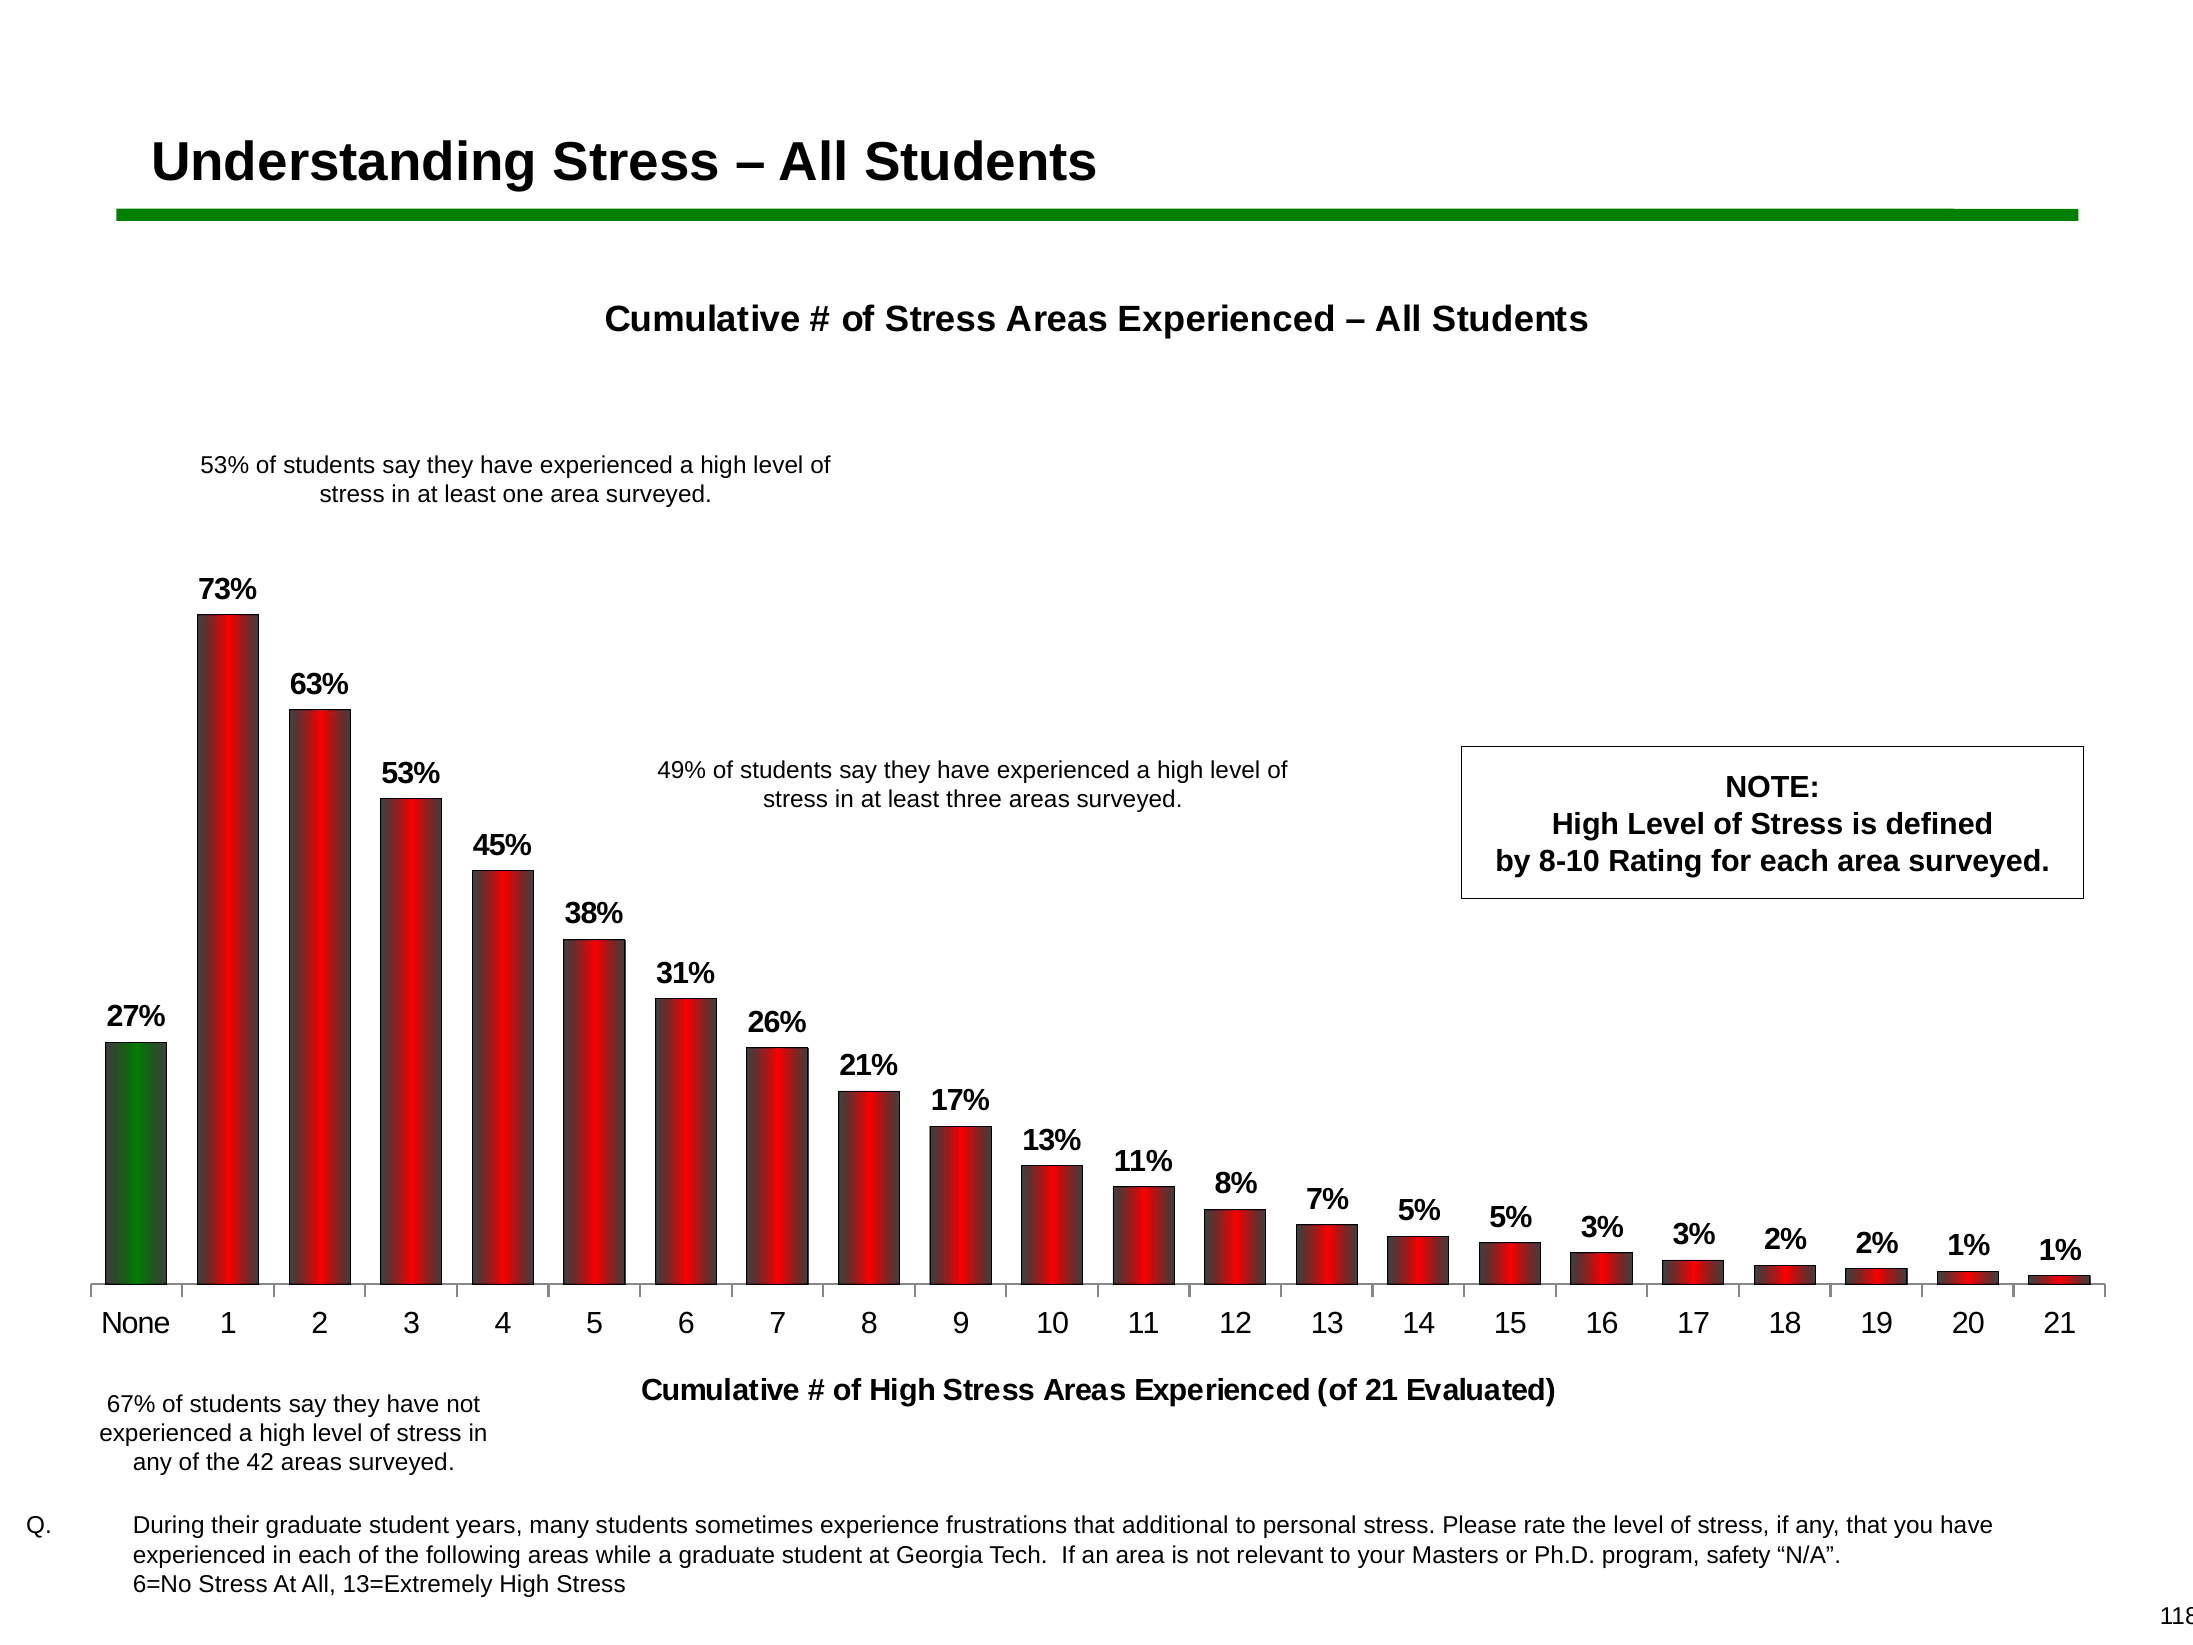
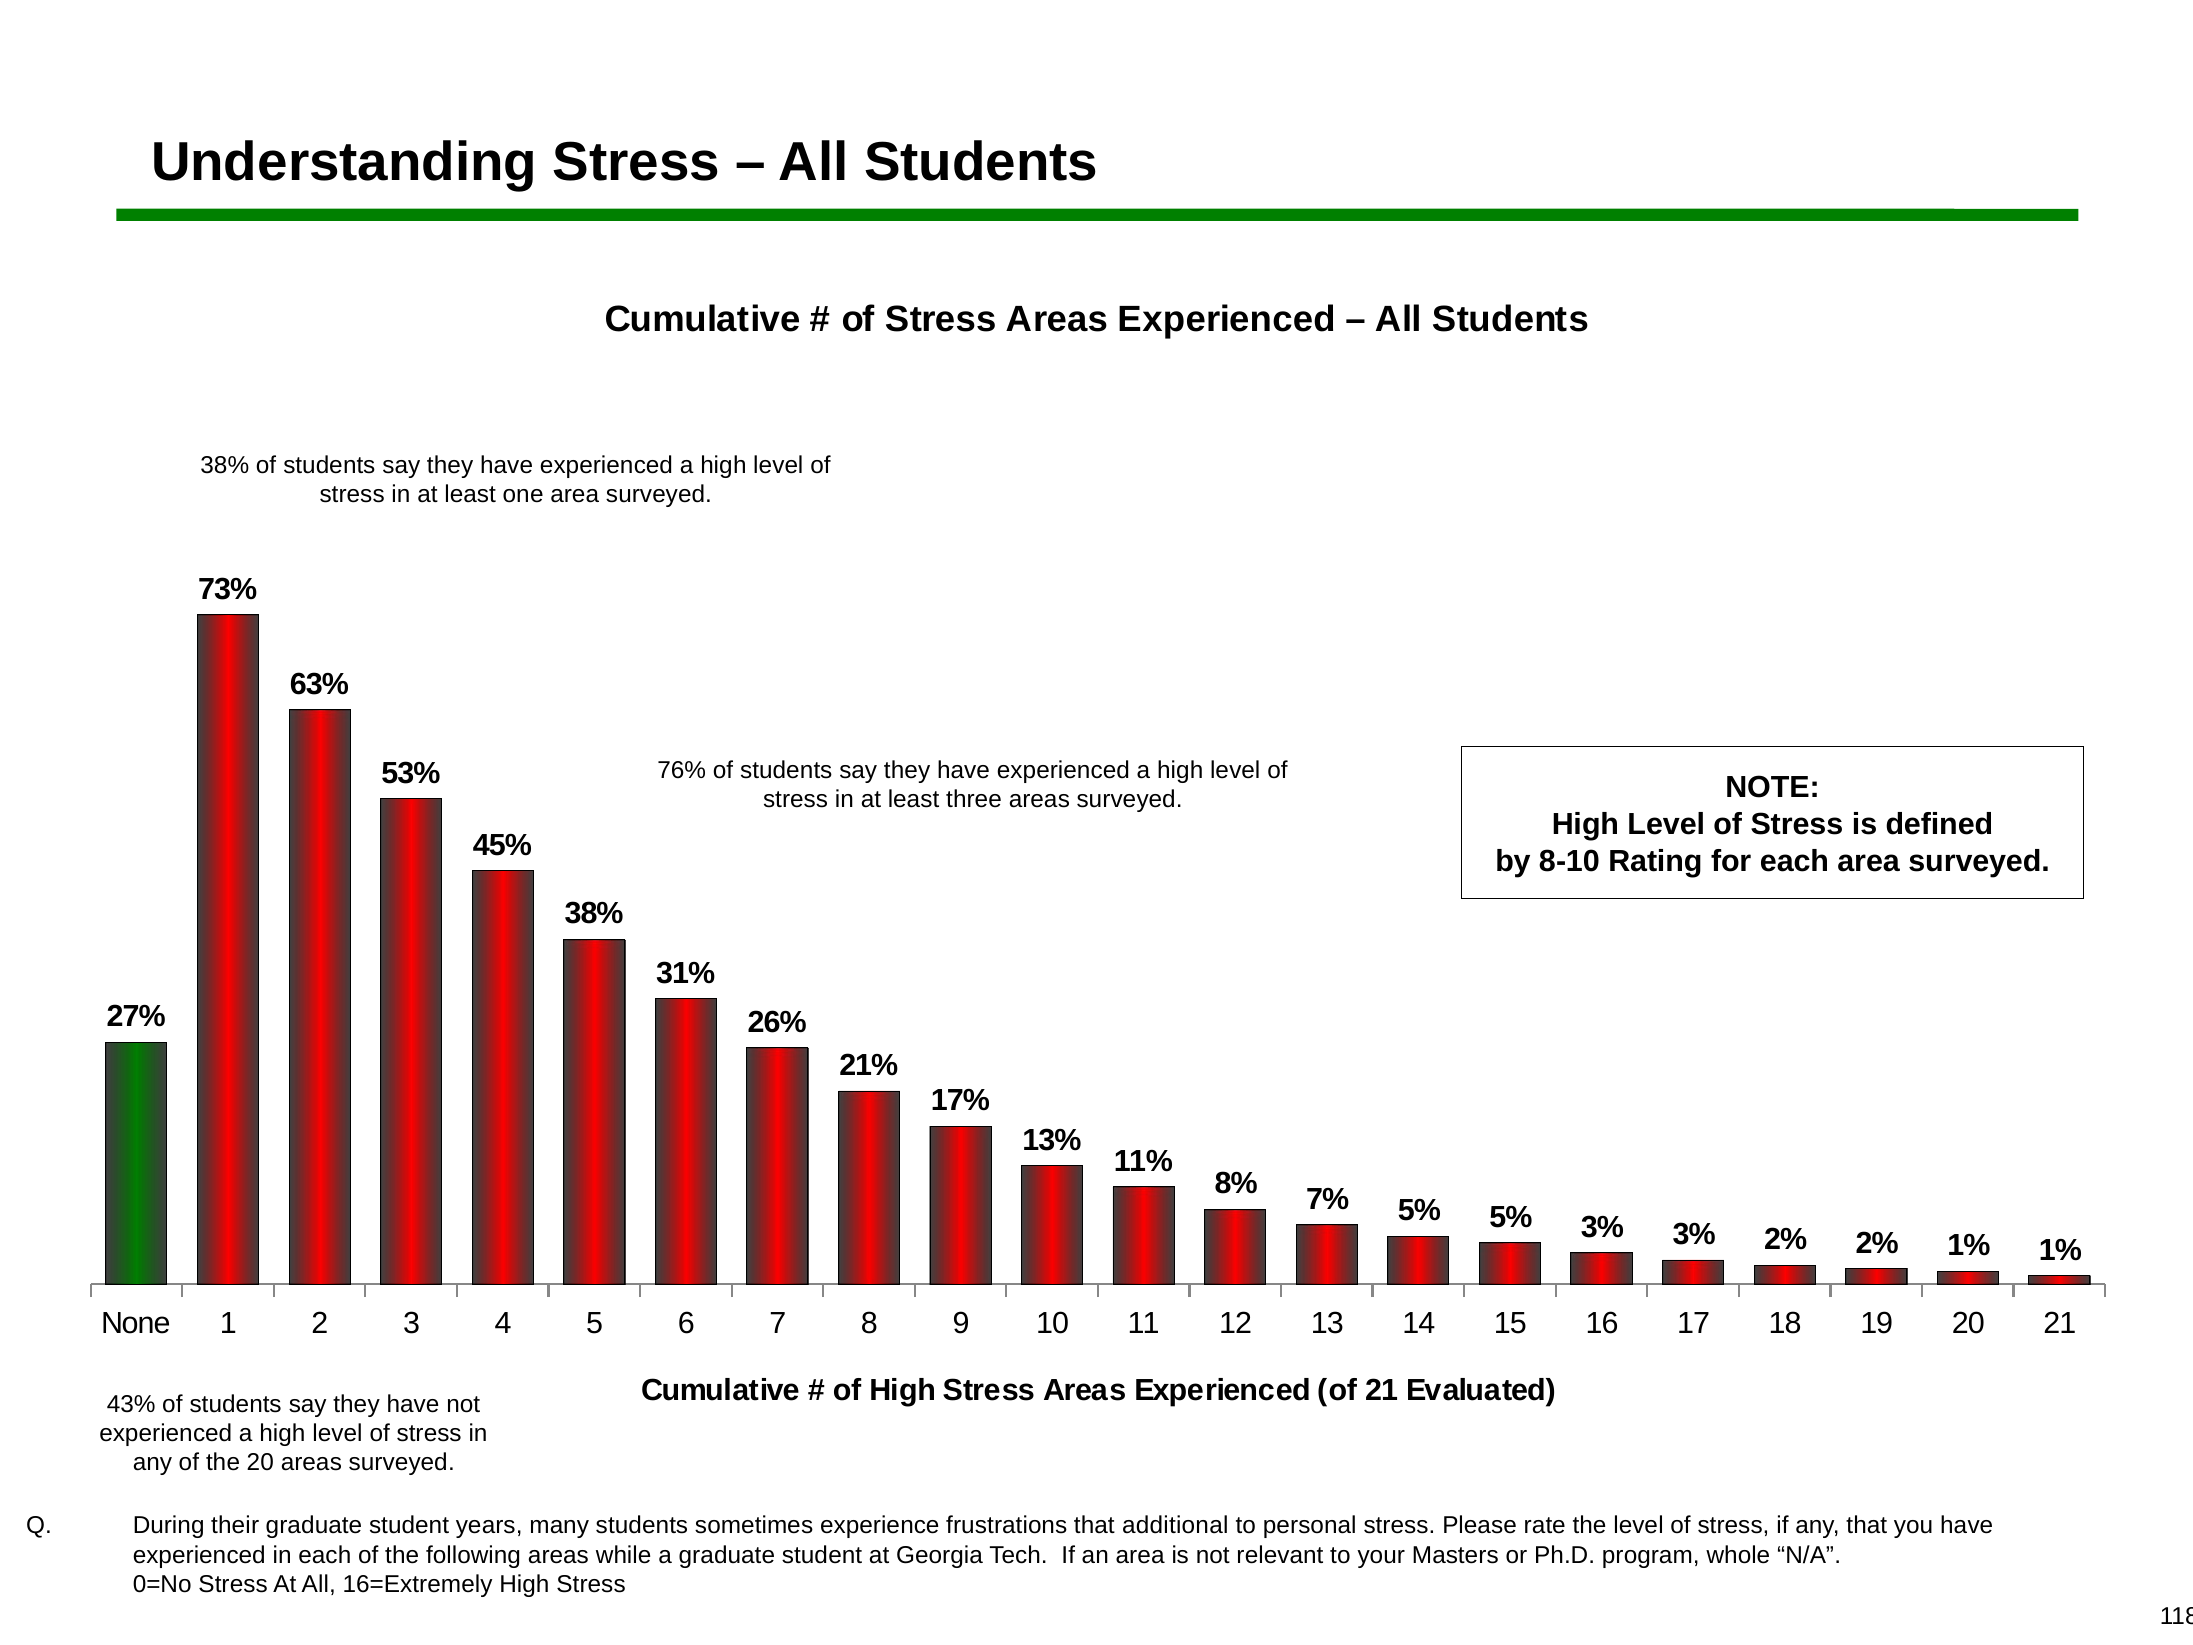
53% at (225, 466): 53% -> 38%
49%: 49% -> 76%
67%: 67% -> 43%
the 42: 42 -> 20
safety: safety -> whole
6=No: 6=No -> 0=No
13=Extremely: 13=Extremely -> 16=Extremely
